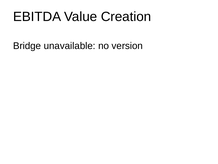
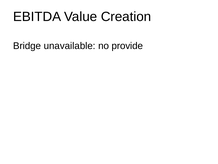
version: version -> provide
